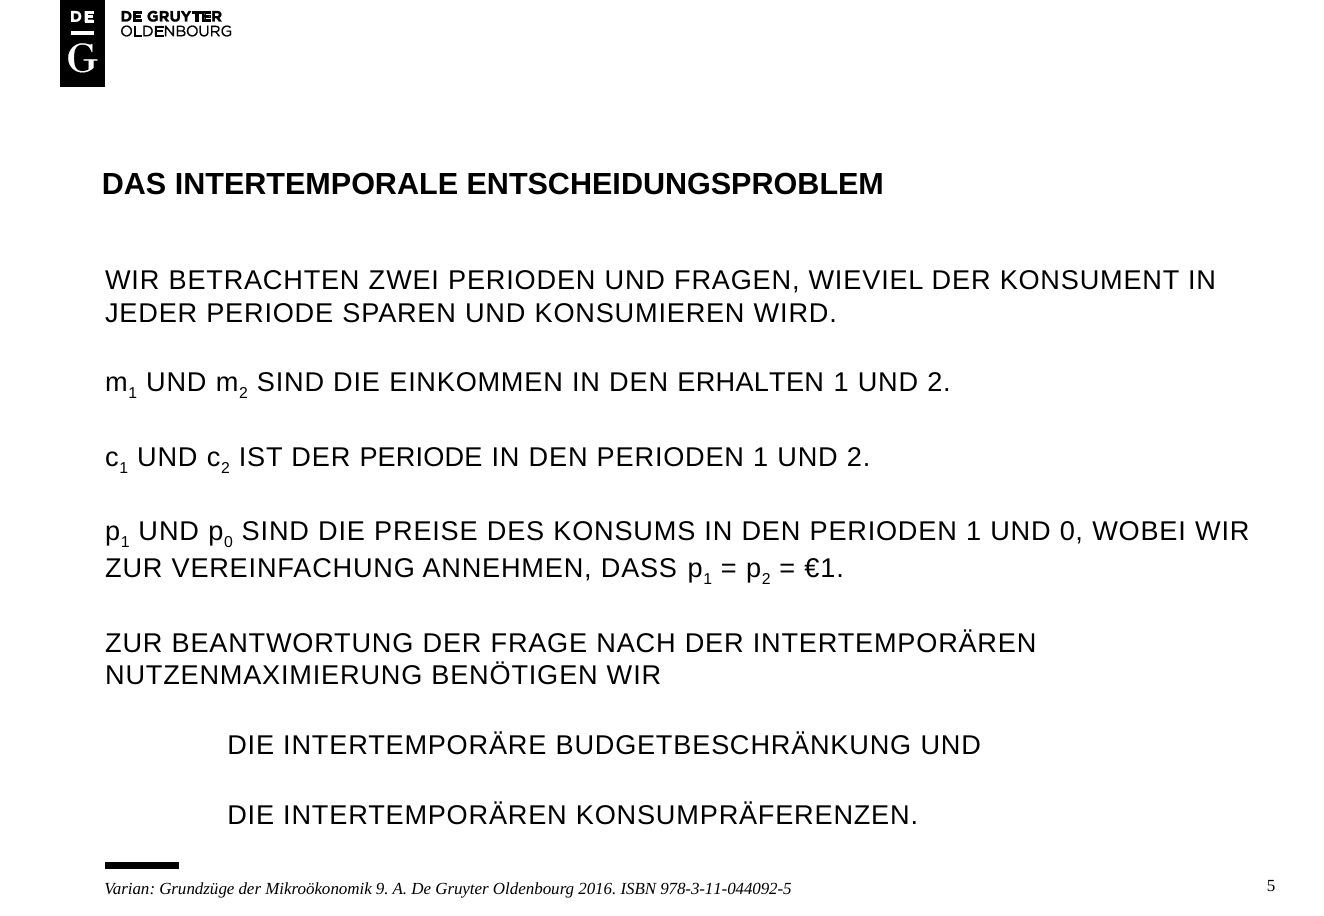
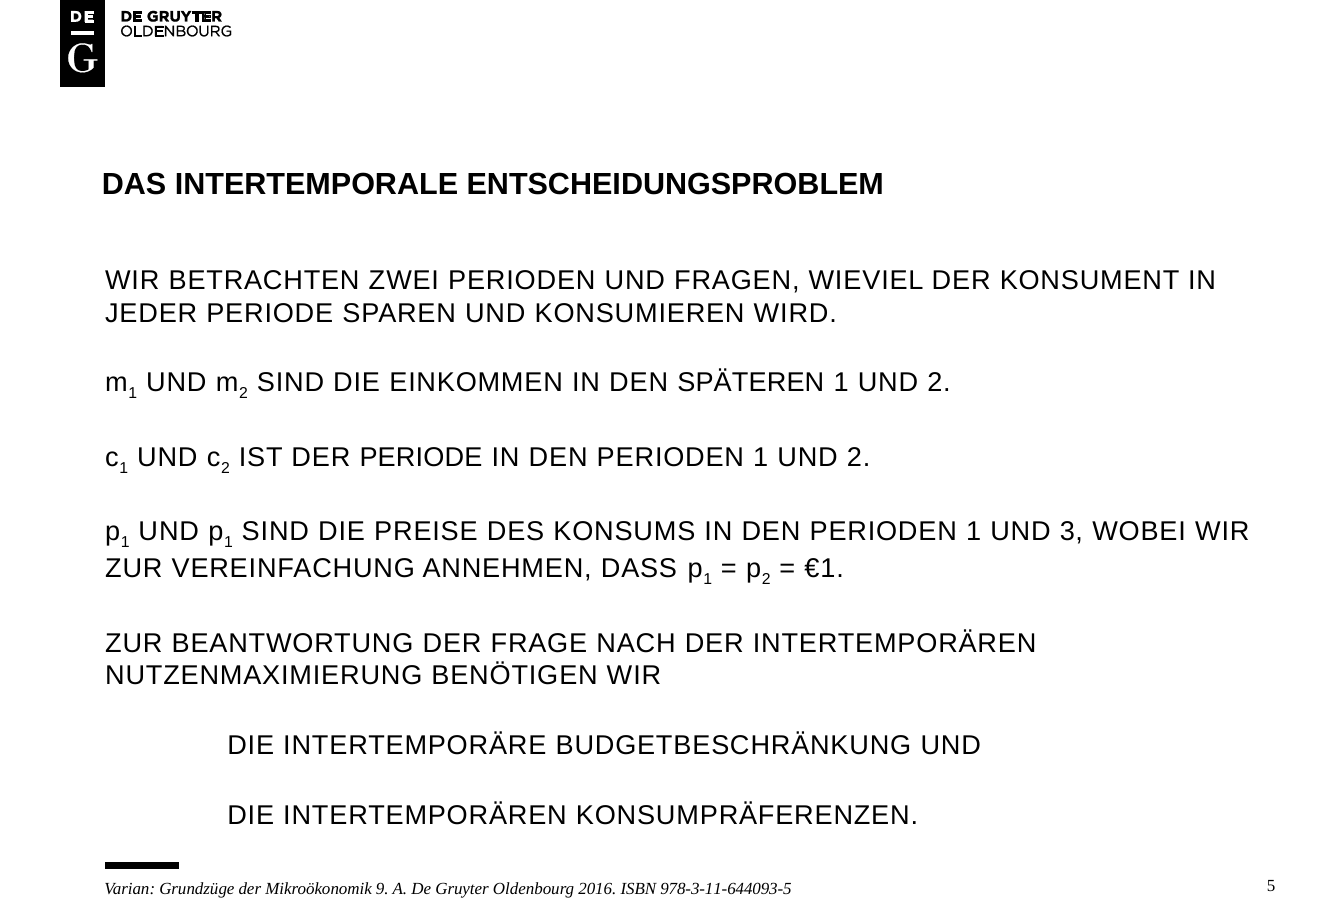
ERHALTEN: ERHALTEN -> SPÄTEREN
0 at (228, 543): 0 -> 1
UND 0: 0 -> 3
978-3-11-044092-5: 978-3-11-044092-5 -> 978-3-11-644093-5
